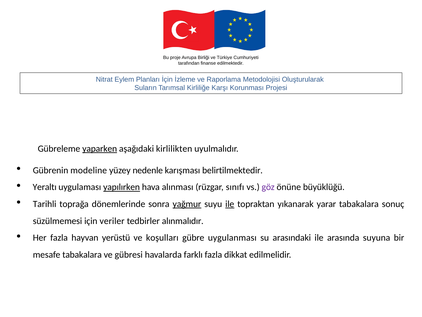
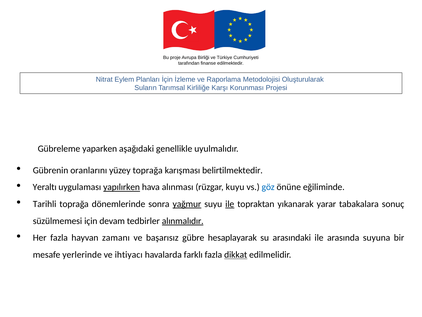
yaparken underline: present -> none
kirlilikten: kirlilikten -> genellikle
modeline: modeline -> oranlarını
yüzey nedenle: nedenle -> toprağa
sınıfı: sınıfı -> kuyu
göz colour: purple -> blue
büyüklüğü: büyüklüğü -> eğiliminde
veriler: veriler -> devam
alınmalıdır underline: none -> present
yerüstü: yerüstü -> zamanı
koşulları: koşulları -> başarısız
uygulanması: uygulanması -> hesaplayarak
mesafe tabakalara: tabakalara -> yerlerinde
gübresi: gübresi -> ihtiyacı
dikkat underline: none -> present
